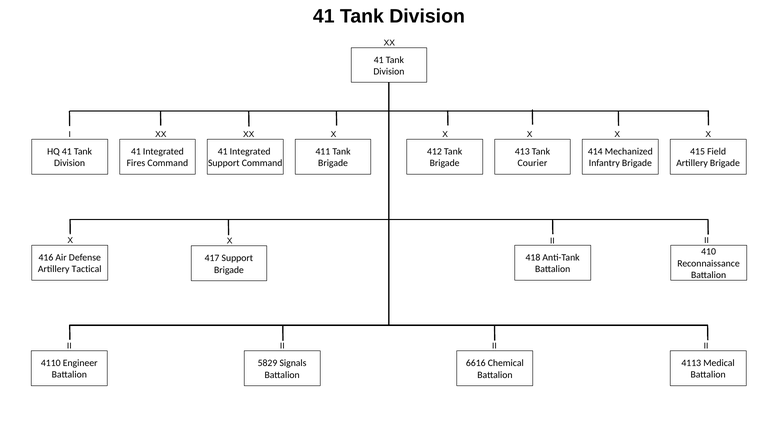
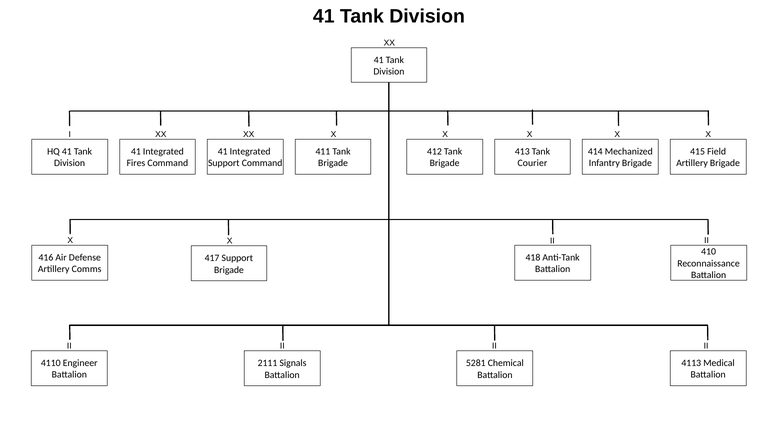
Tactical: Tactical -> Comms
5829: 5829 -> 2111
6616: 6616 -> 5281
